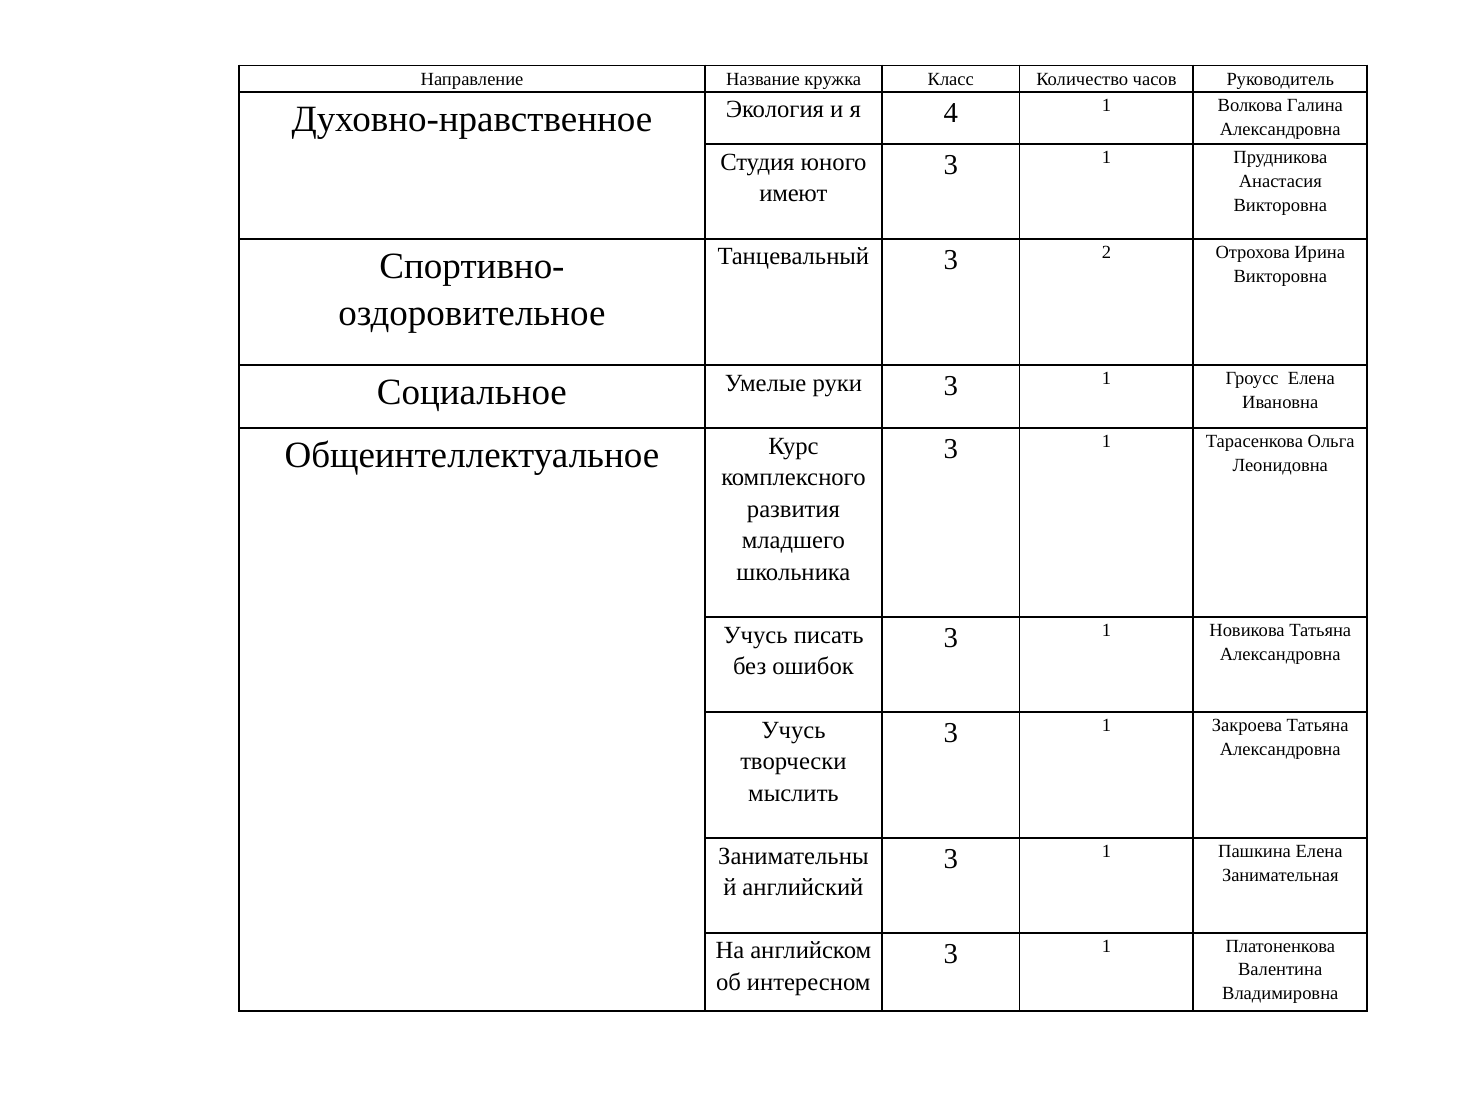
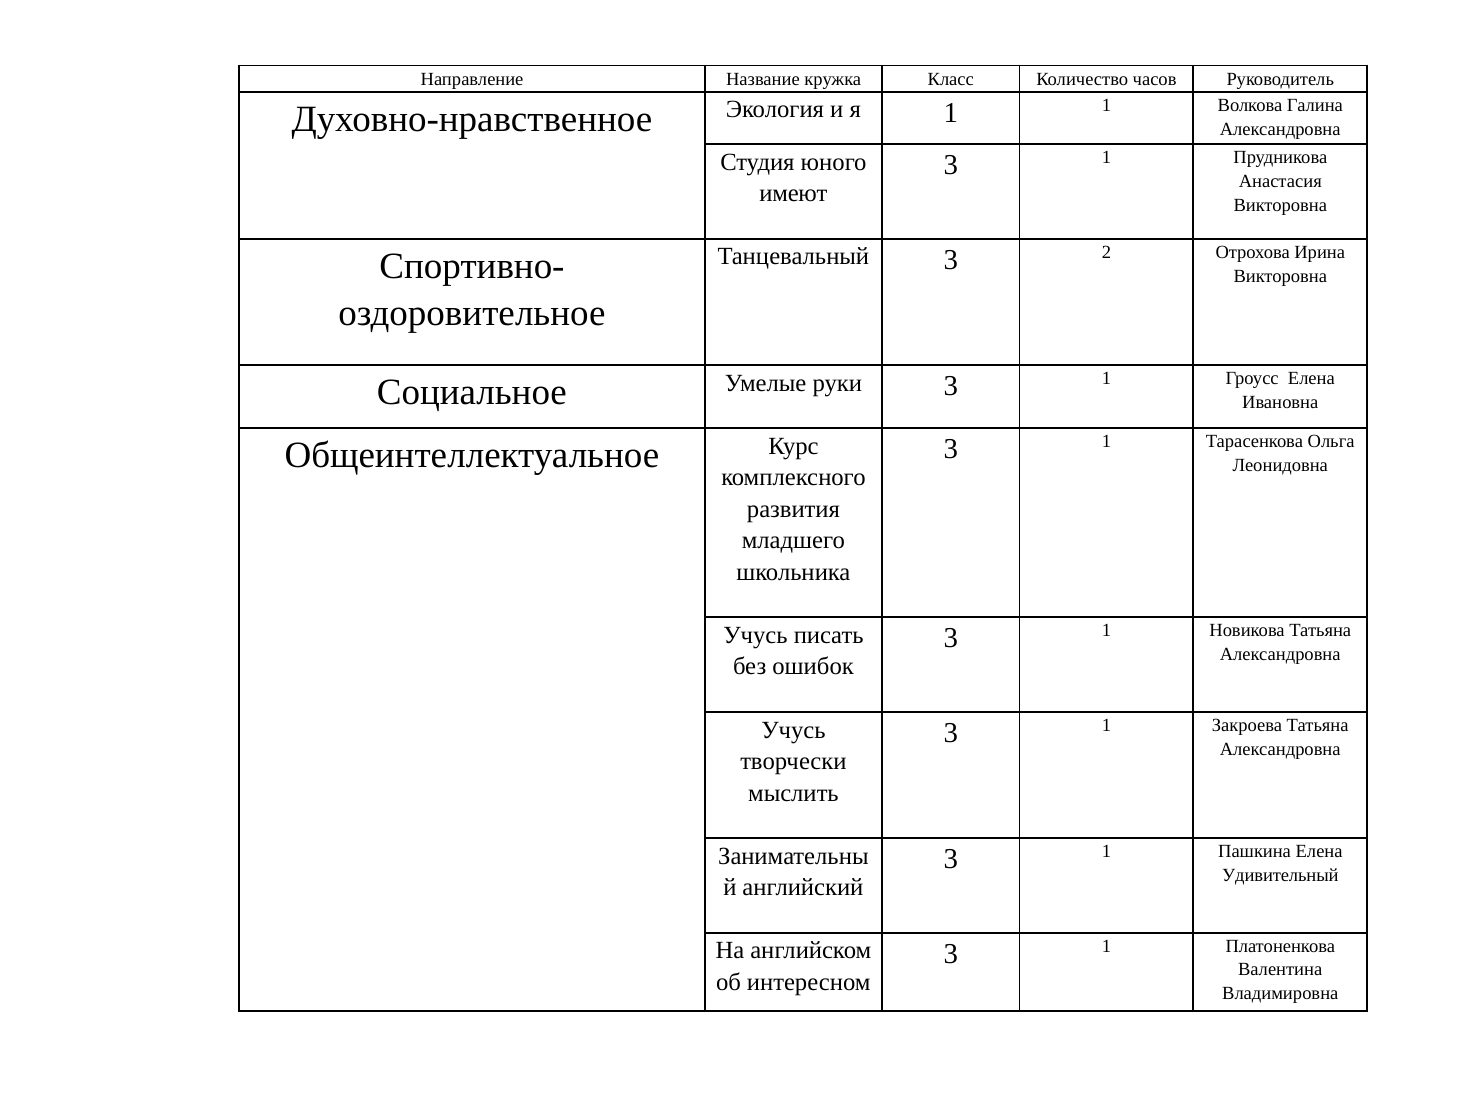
я 4: 4 -> 1
Занимательная: Занимательная -> Удивительный
